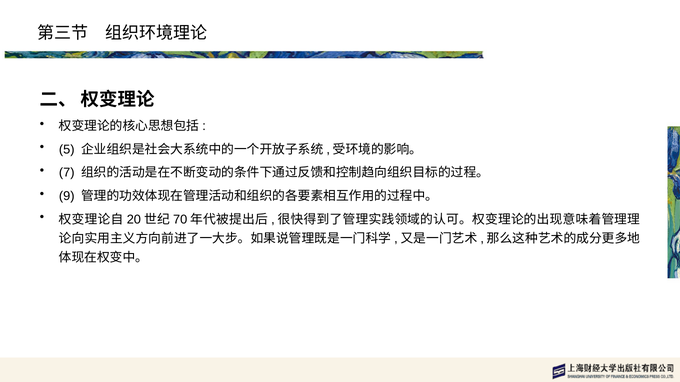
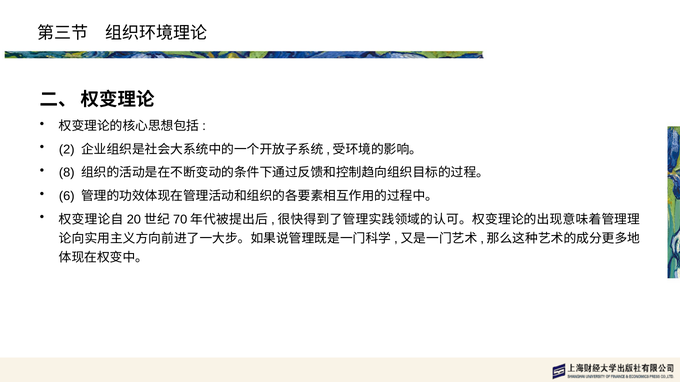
5: 5 -> 2
7: 7 -> 8
9: 9 -> 6
